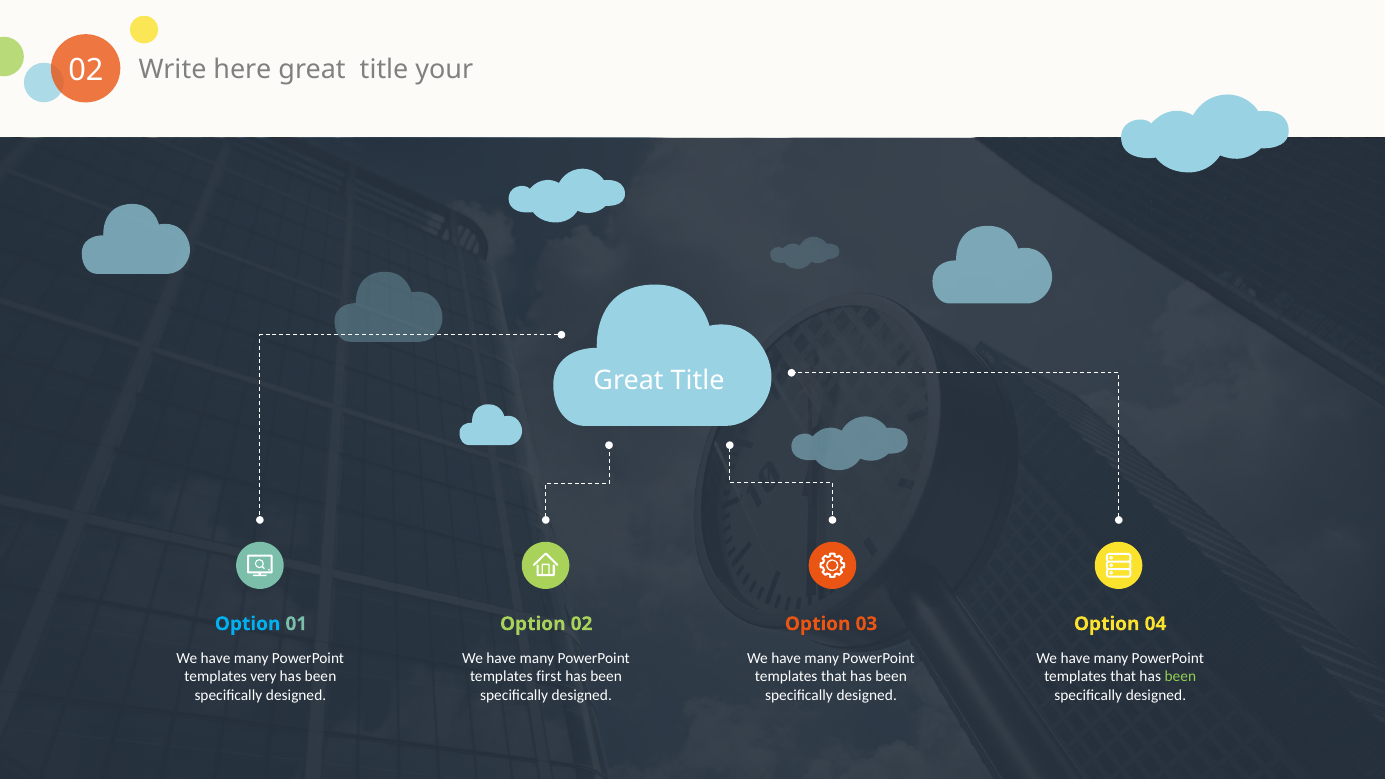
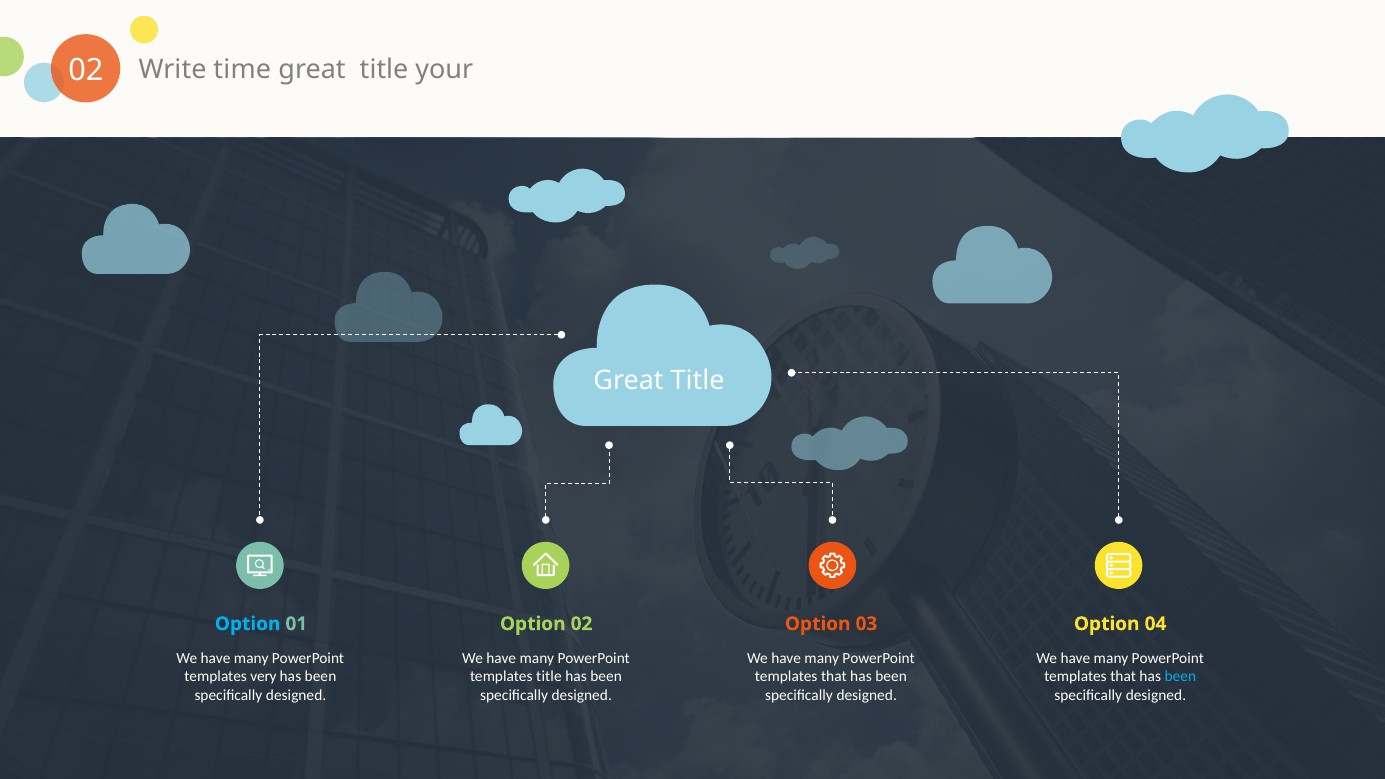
here: here -> time
templates first: first -> title
been at (1180, 676) colour: light green -> light blue
